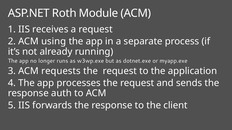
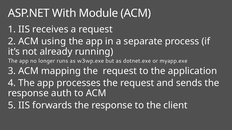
Roth: Roth -> With
requests: requests -> mapping
